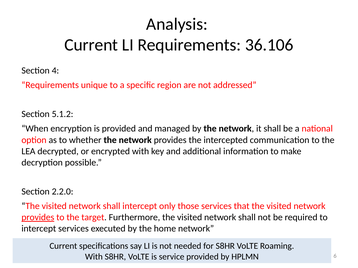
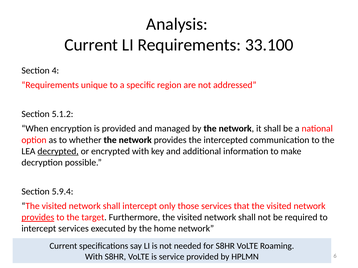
36.106: 36.106 -> 33.100
decrypted underline: none -> present
2.2.0: 2.2.0 -> 5.9.4
